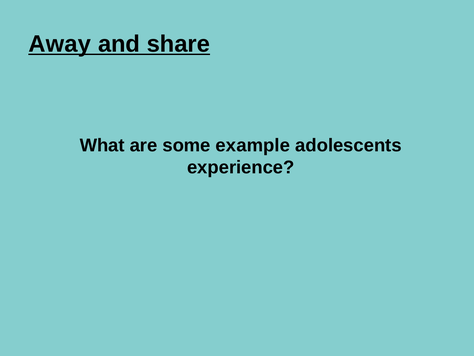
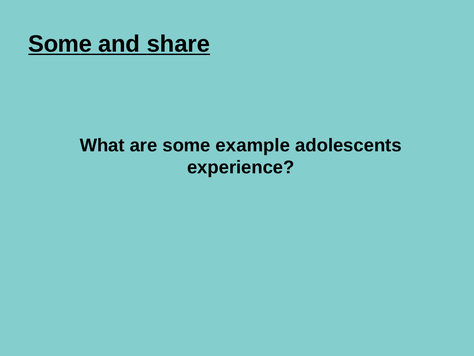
Away at (60, 44): Away -> Some
